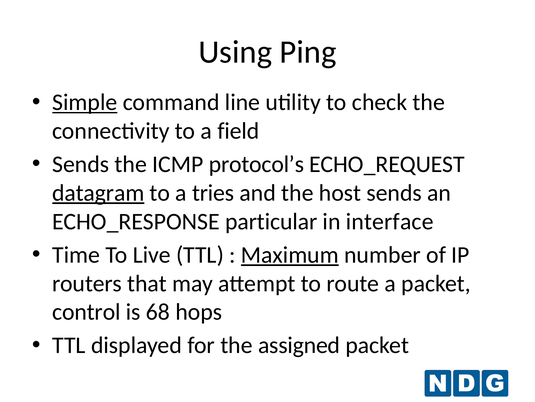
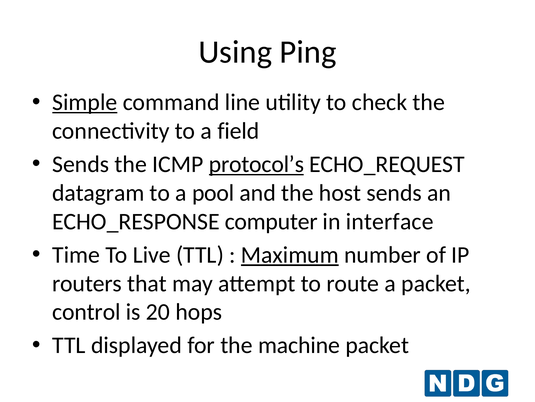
protocol’s underline: none -> present
datagram underline: present -> none
tries: tries -> pool
particular: particular -> computer
68: 68 -> 20
assigned: assigned -> machine
